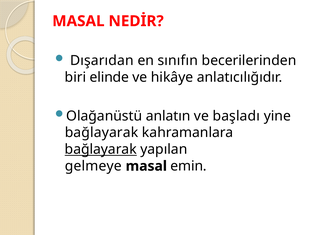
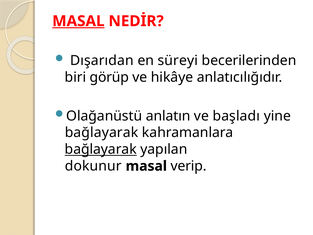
MASAL at (78, 21) underline: none -> present
sınıfın: sınıfın -> süreyi
elinde: elinde -> görüp
gelmeye: gelmeye -> dokunur
emin: emin -> verip
